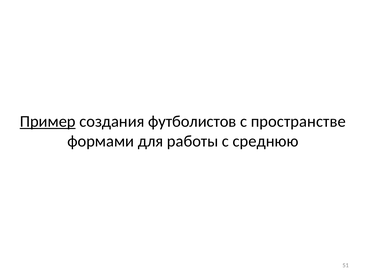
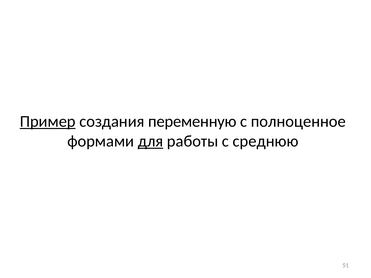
футболистов: футболистов -> переменную
пространстве: пространстве -> полноценное
для underline: none -> present
